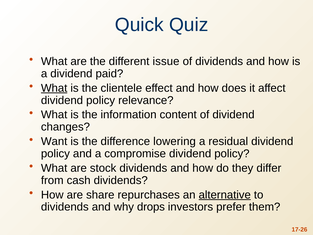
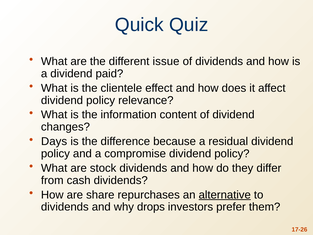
What at (54, 88) underline: present -> none
Want: Want -> Days
lowering: lowering -> because
